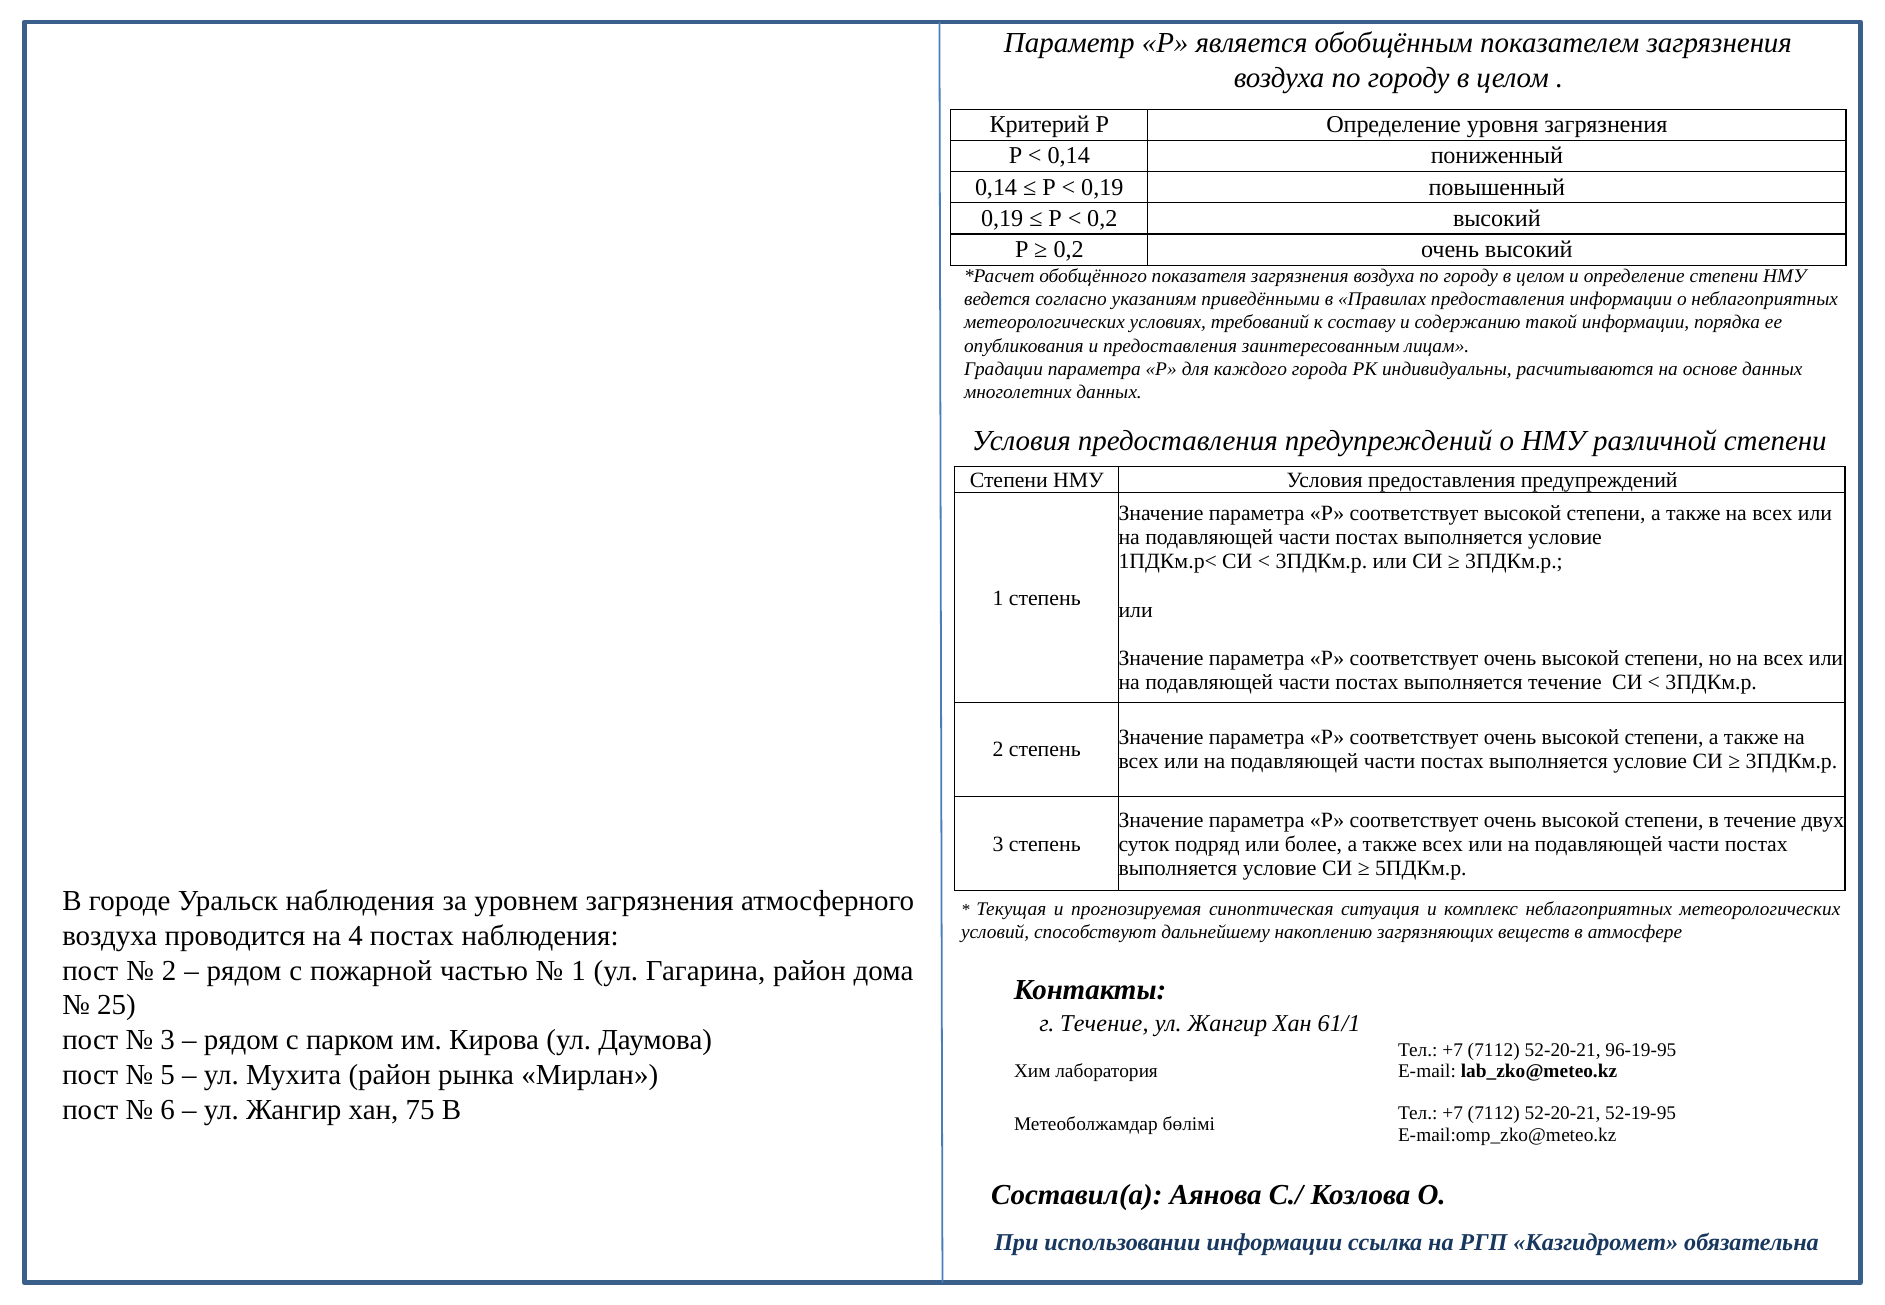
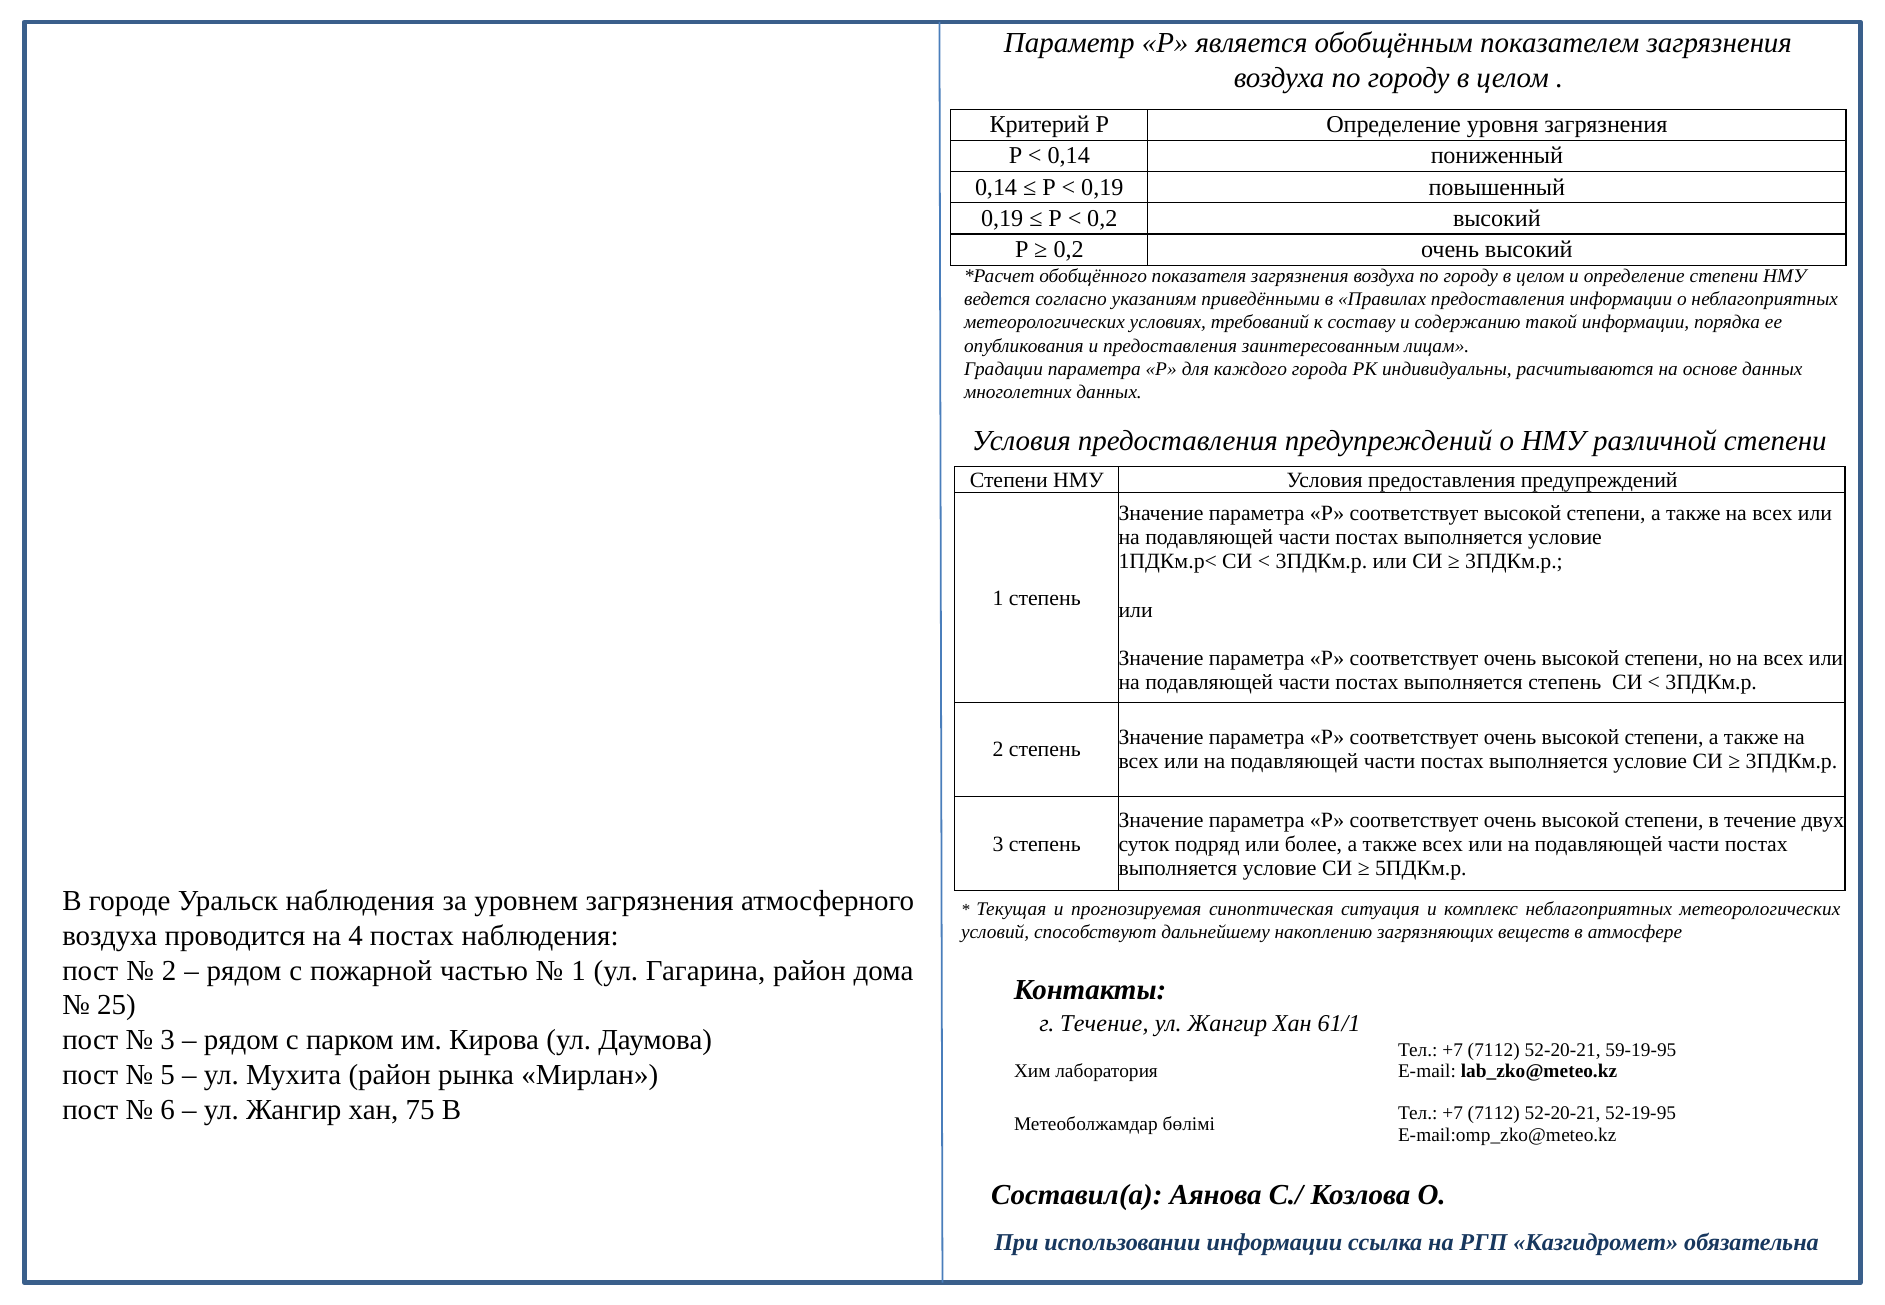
выполняется течение: течение -> степень
96-19-95: 96-19-95 -> 59-19-95
